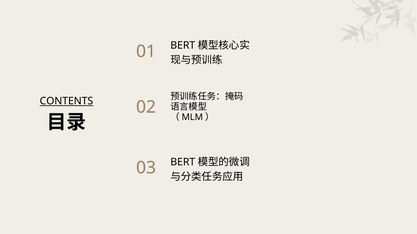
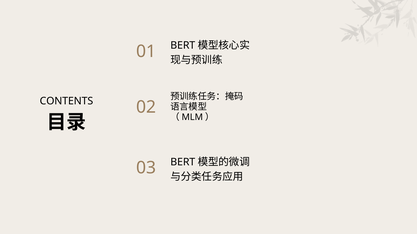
CONTENTS underline: present -> none
